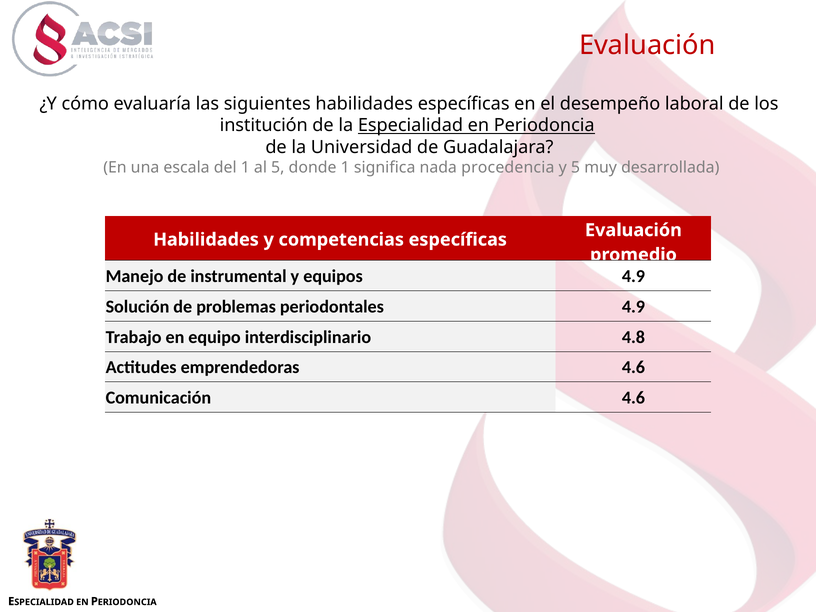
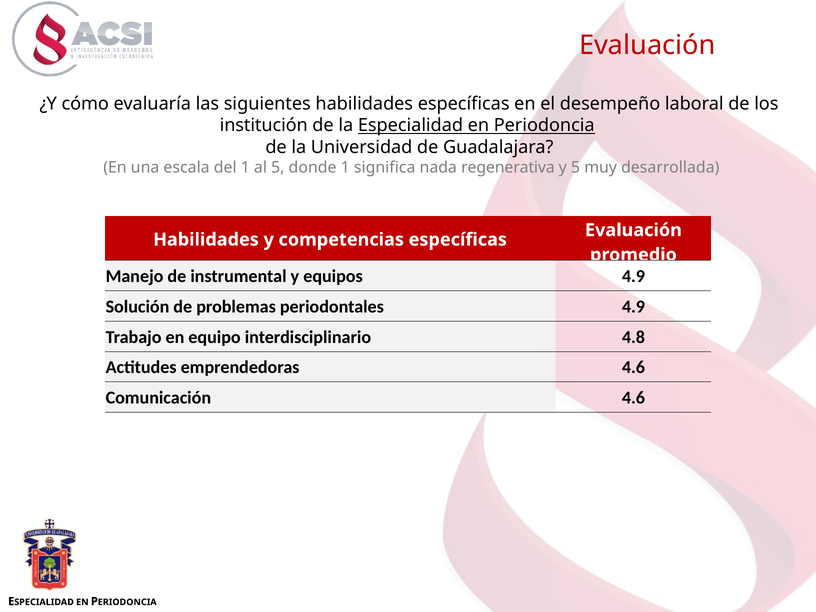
procedencia: procedencia -> regenerativa
